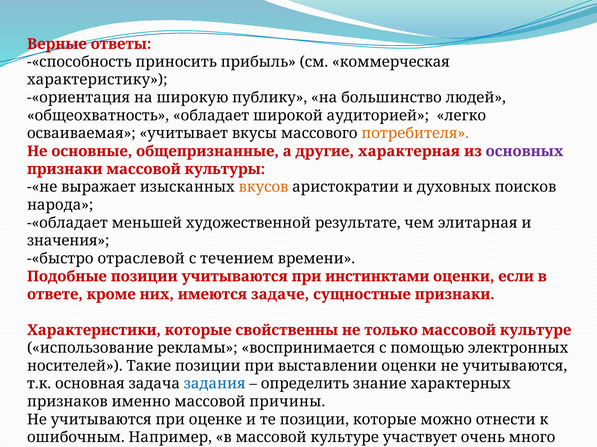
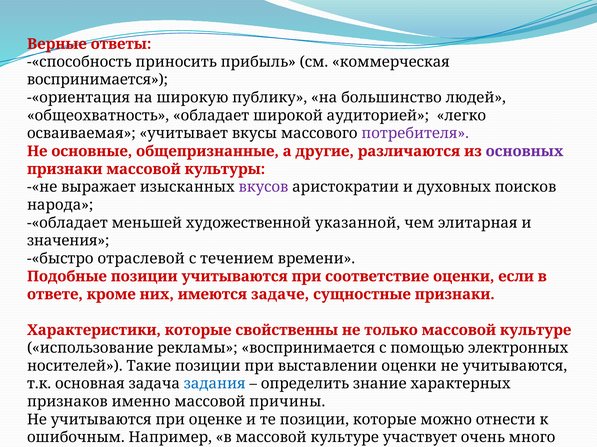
характеристику at (97, 80): характеристику -> воспринимается
потребителя colour: orange -> purple
характерная: характерная -> различаются
вкусов colour: orange -> purple
результате: результате -> указанной
инстинктами: инстинктами -> соответствие
